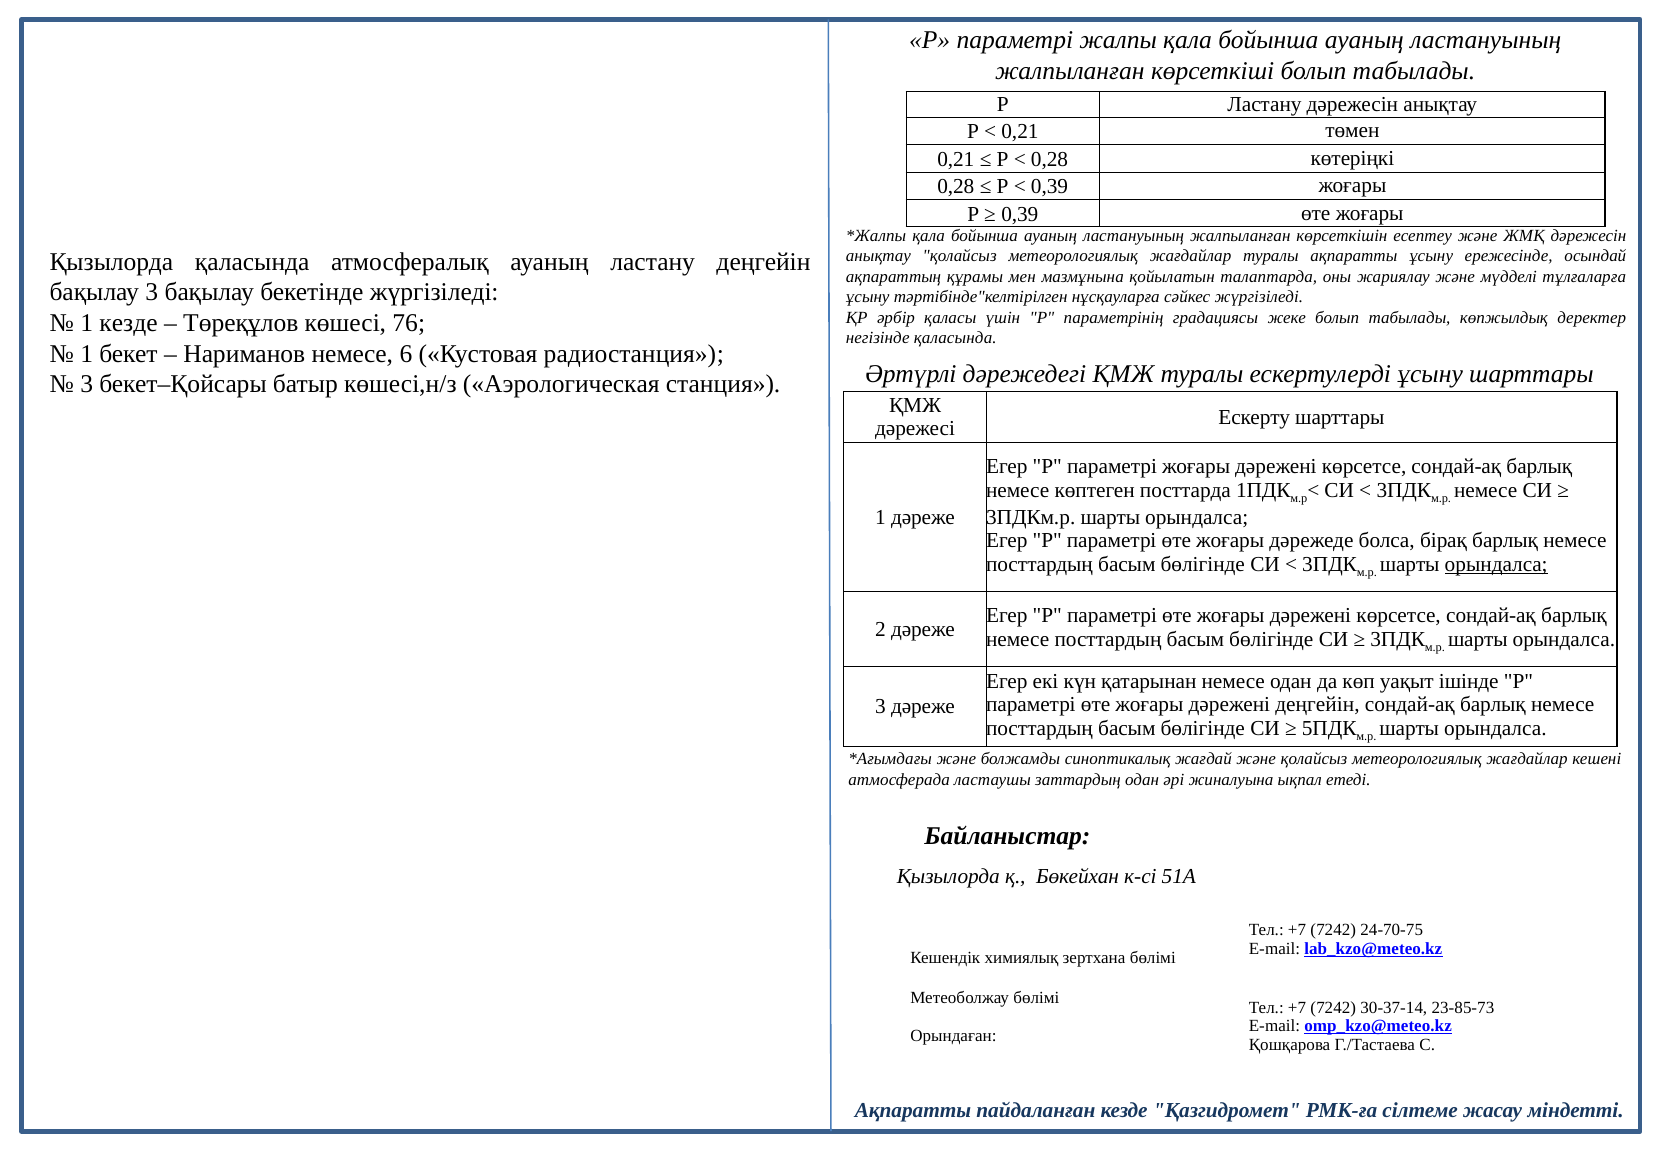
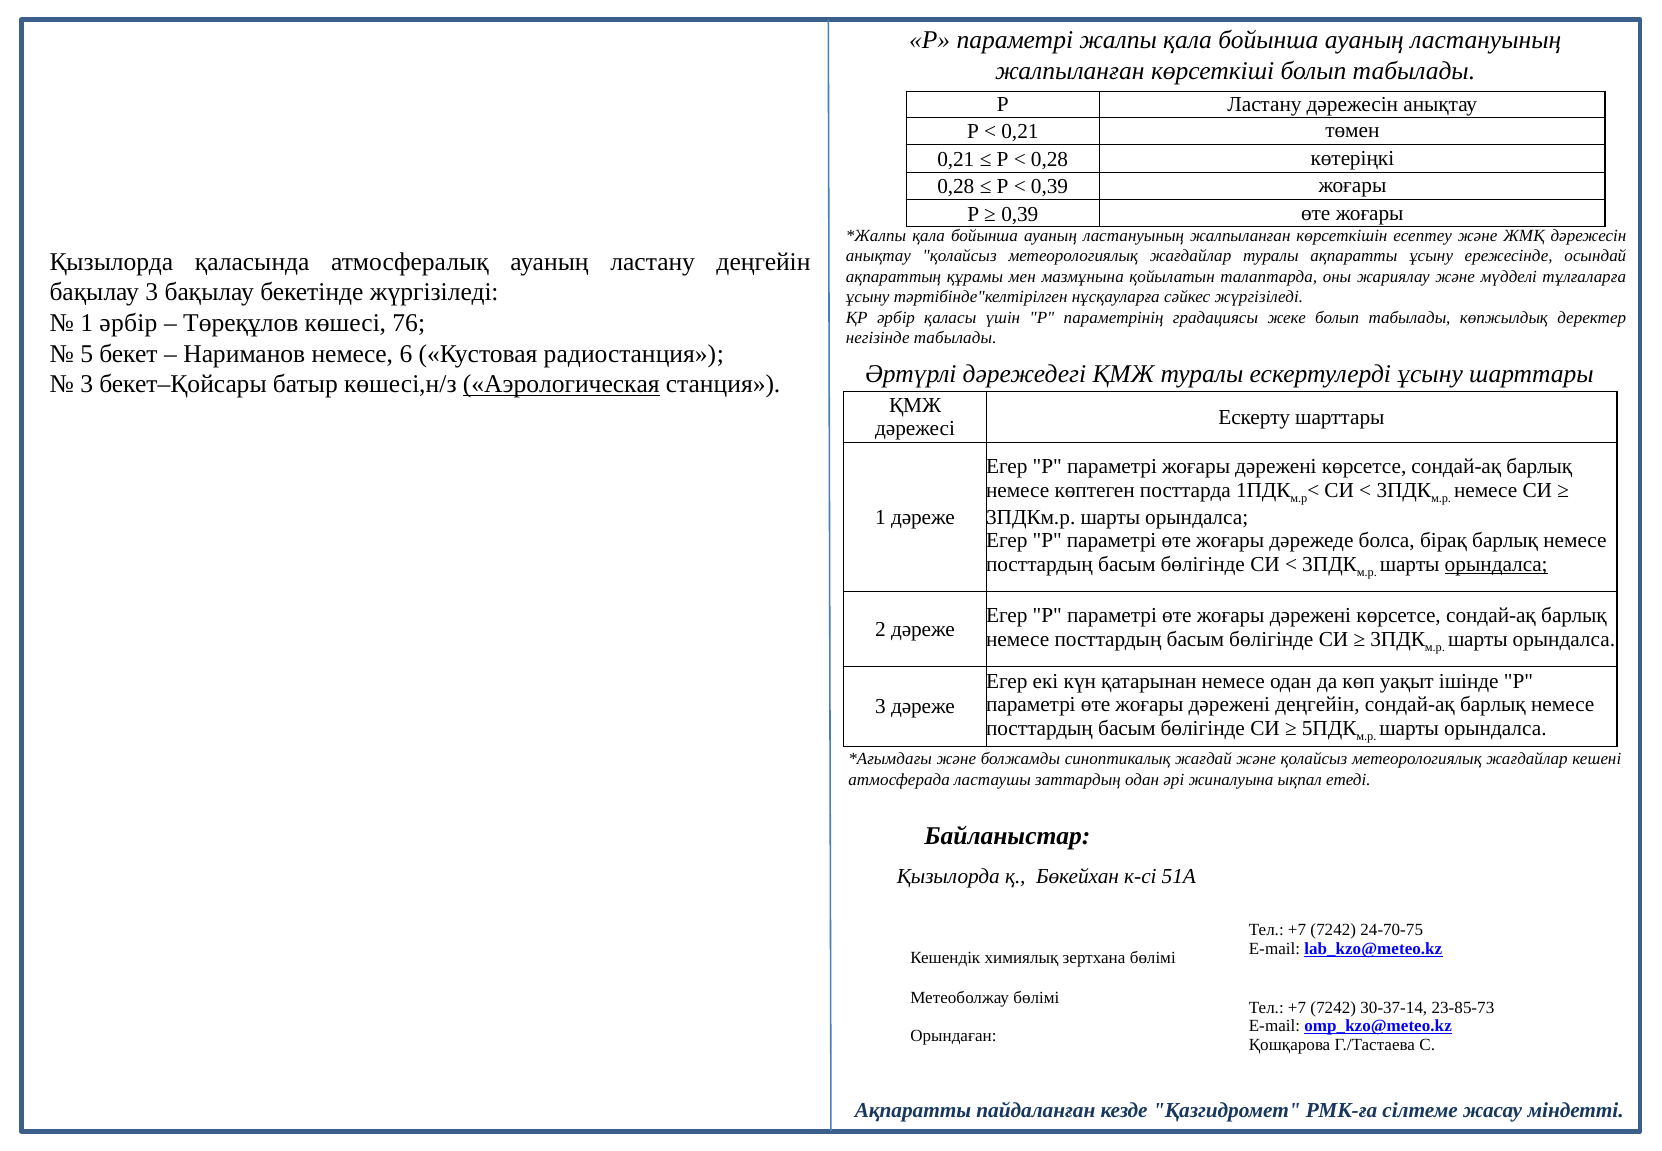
1 кезде: кезде -> әрбір
негізінде қаласында: қаласында -> табылады
1 at (87, 354): 1 -> 5
Аэрологическая underline: none -> present
